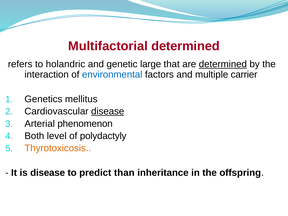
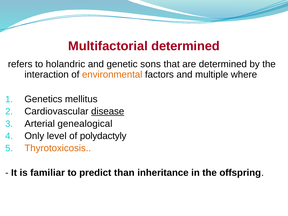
large: large -> sons
determined at (223, 64) underline: present -> none
environmental colour: blue -> orange
carrier: carrier -> where
phenomenon: phenomenon -> genealogical
Both: Both -> Only
is disease: disease -> familiar
